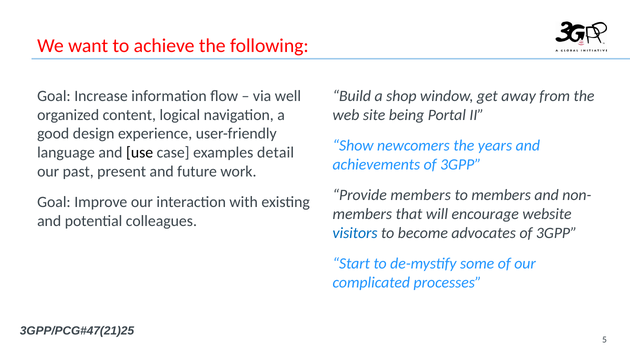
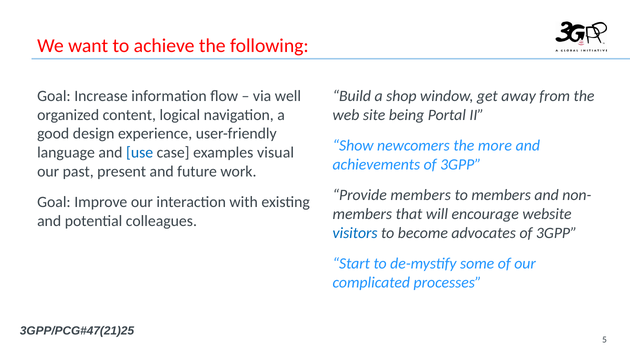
years: years -> more
use colour: black -> blue
detail: detail -> visual
